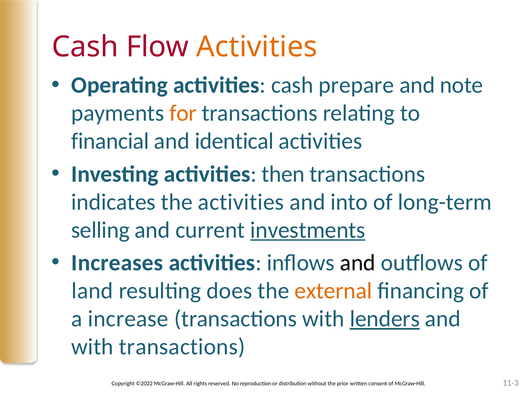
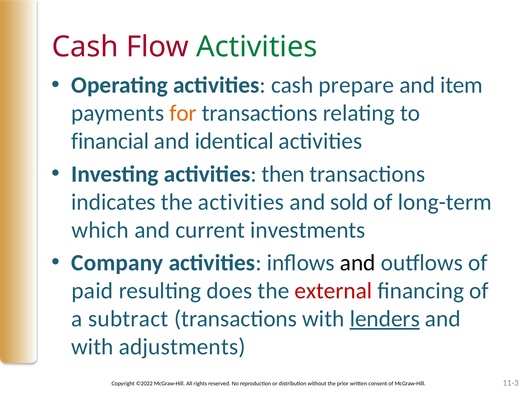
Activities at (257, 47) colour: orange -> green
note: note -> item
into: into -> sold
selling: selling -> which
investments underline: present -> none
Increases: Increases -> Company
land: land -> paid
external colour: orange -> red
increase: increase -> subtract
with transactions: transactions -> adjustments
